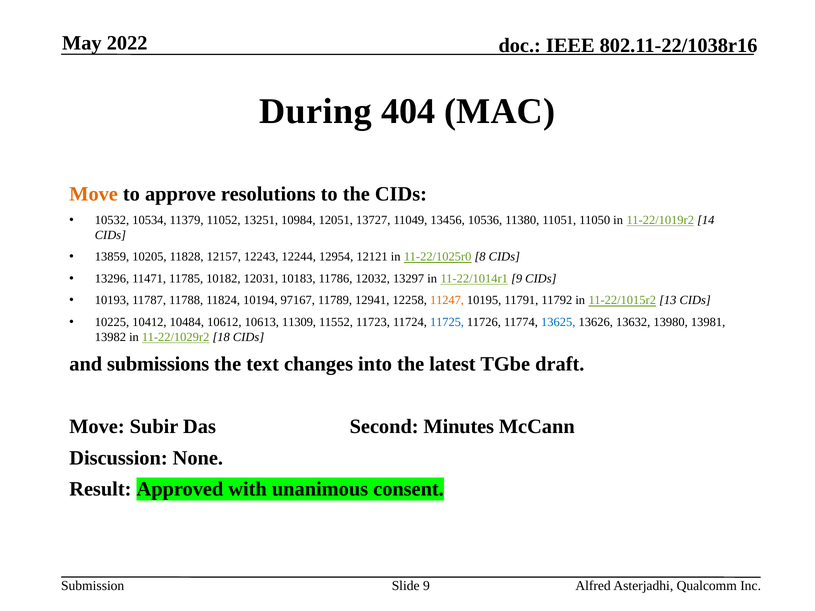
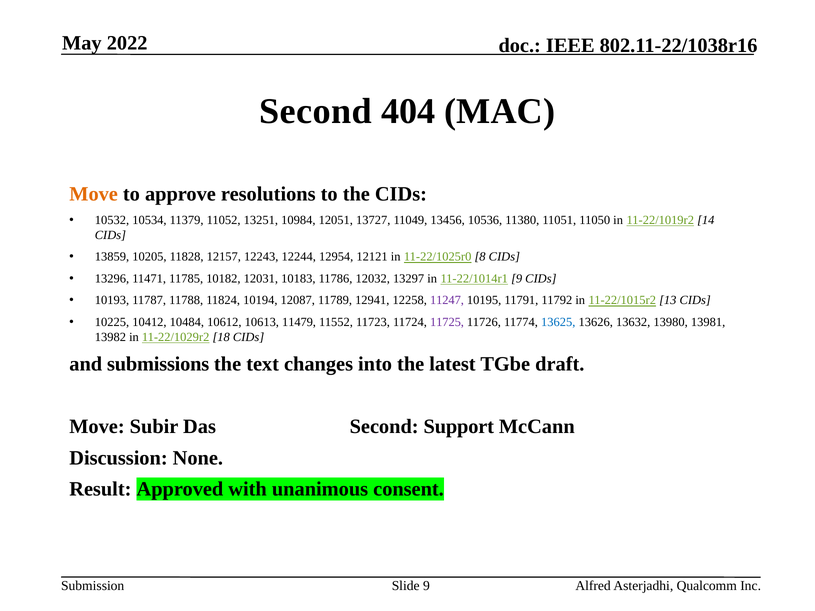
During at (316, 111): During -> Second
97167: 97167 -> 12087
11247 colour: orange -> purple
11309: 11309 -> 11479
11725 colour: blue -> purple
Minutes: Minutes -> Support
